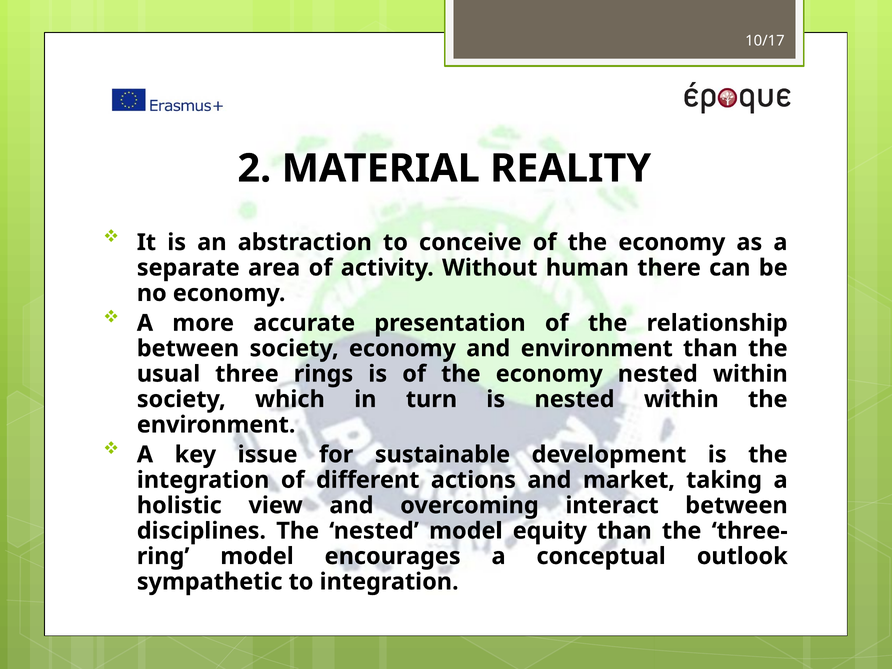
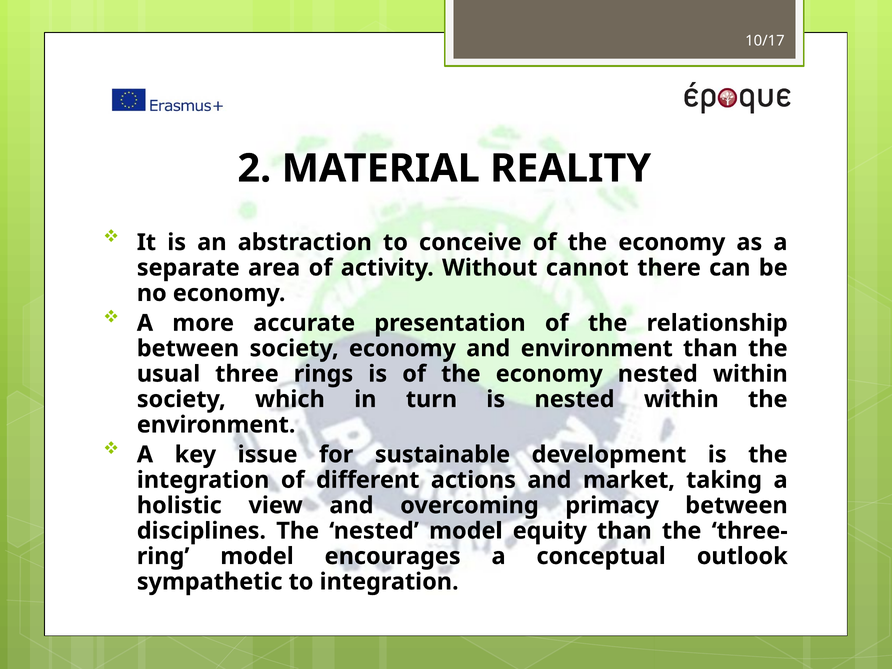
human: human -> cannot
interact: interact -> primacy
